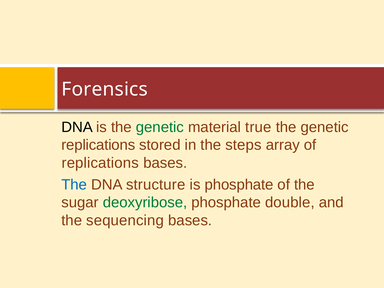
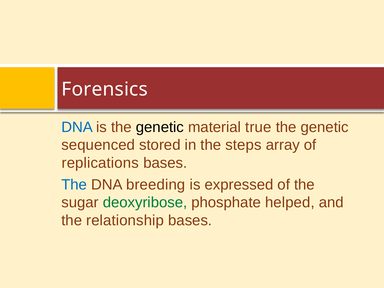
DNA at (77, 127) colour: black -> blue
genetic at (160, 127) colour: green -> black
replications at (98, 145): replications -> sequenced
structure: structure -> breeding
is phosphate: phosphate -> expressed
double: double -> helped
sequencing: sequencing -> relationship
